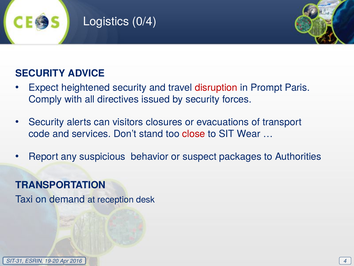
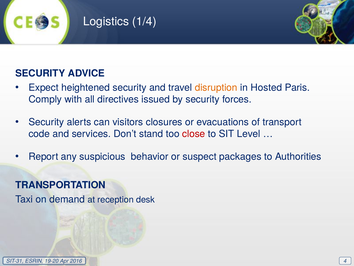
0/4: 0/4 -> 1/4
disruption colour: red -> orange
Prompt: Prompt -> Hosted
Wear: Wear -> Level
